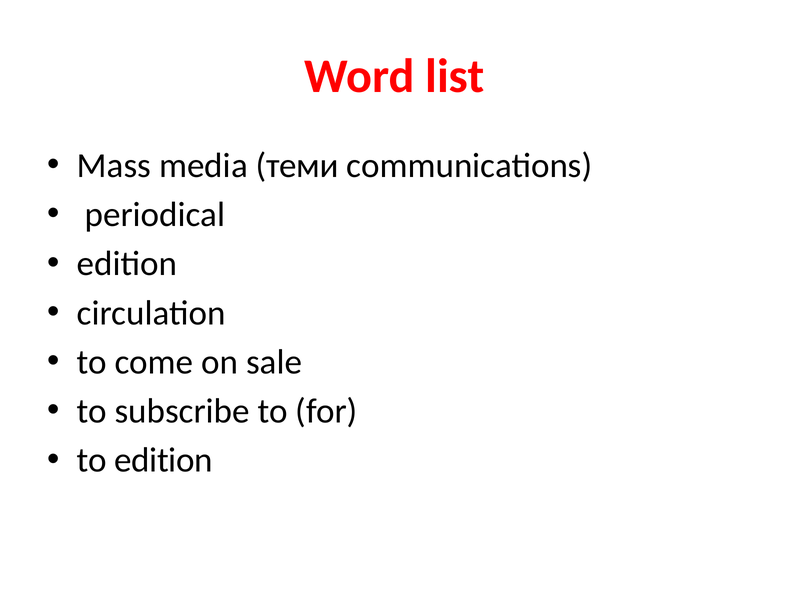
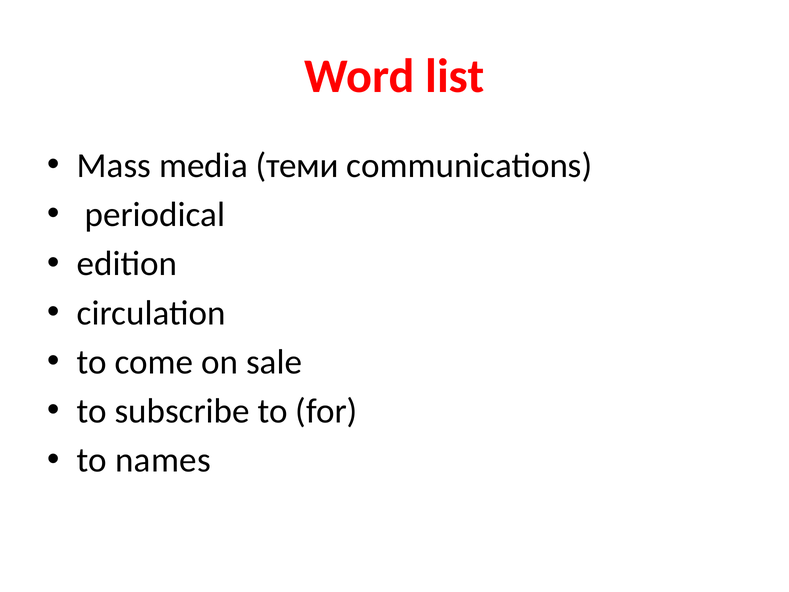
to edition: edition -> names
